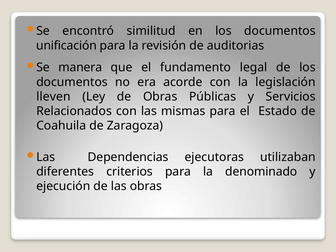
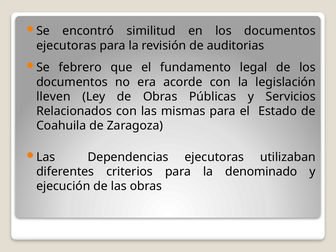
unificación at (66, 46): unificación -> ejecutoras
manera: manera -> febrero
